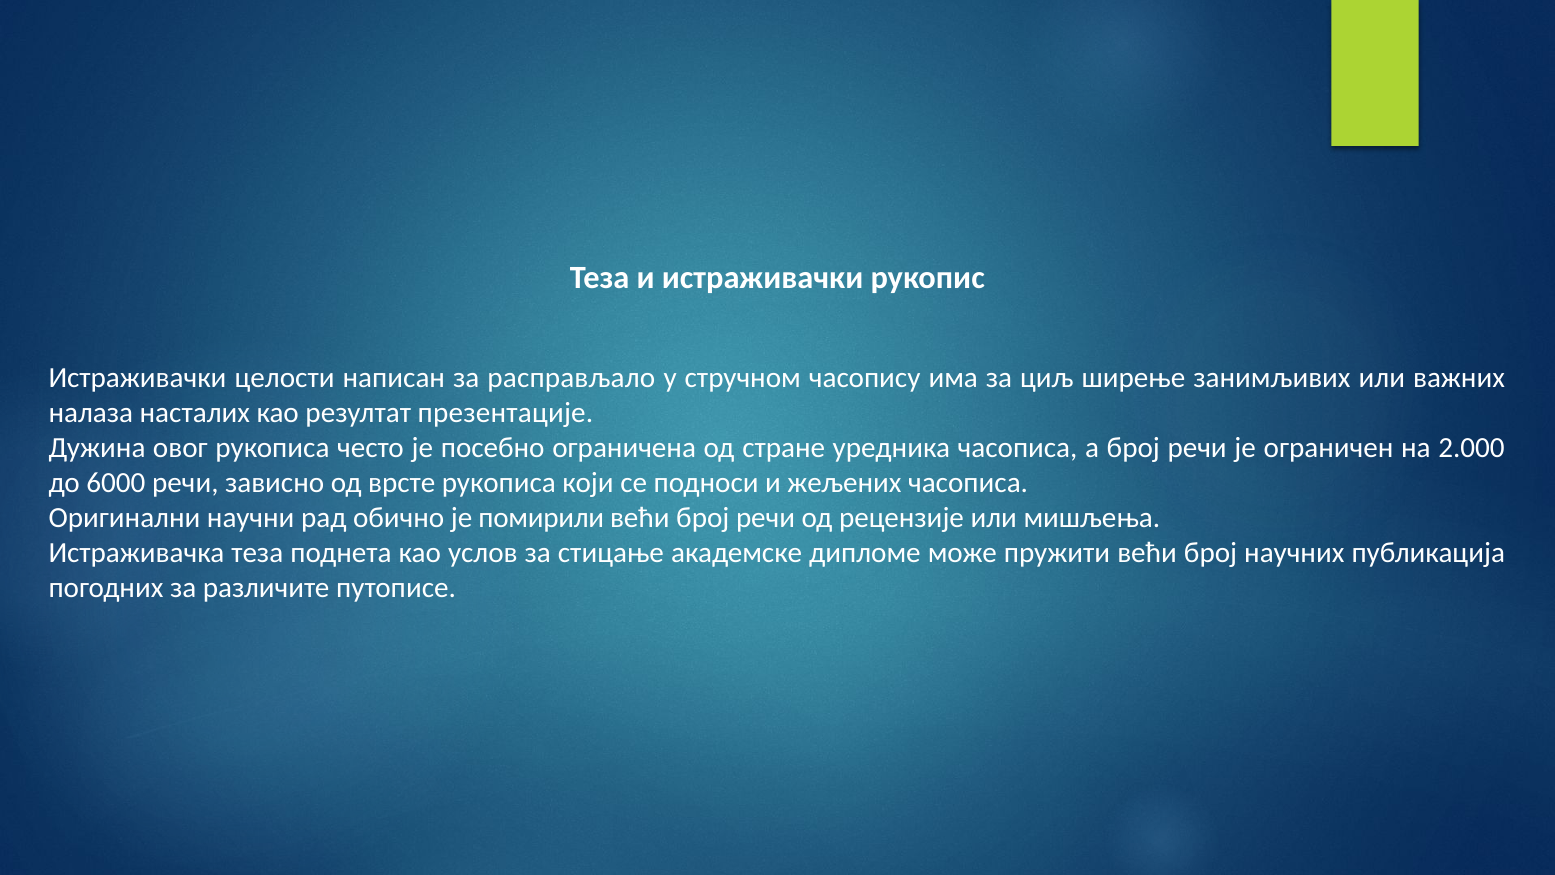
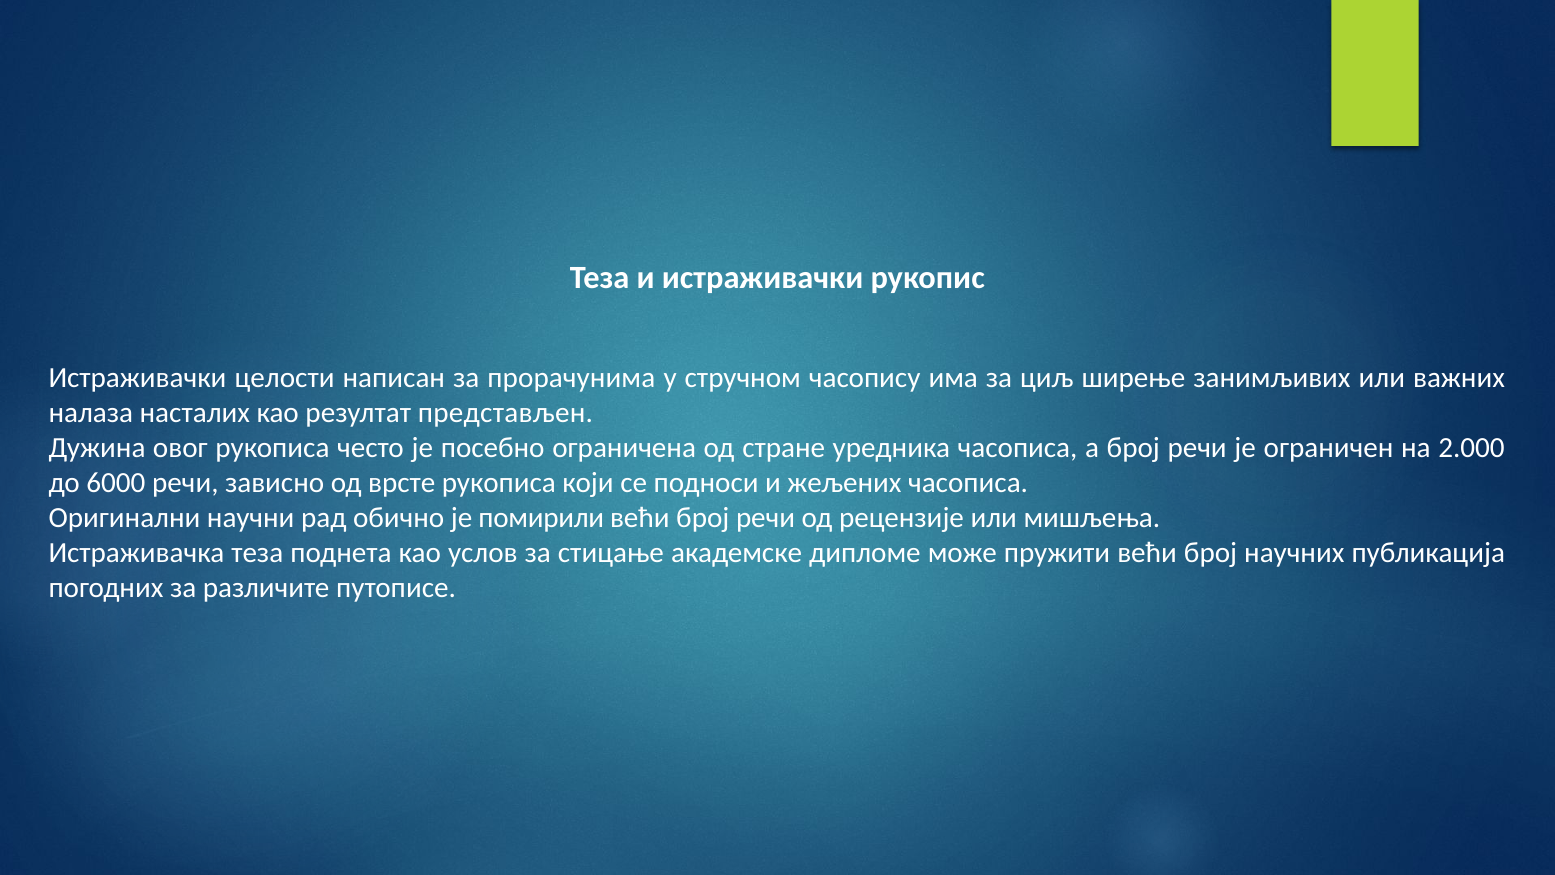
расправљало: расправљало -> прорачунима
презентације: презентације -> представљен
